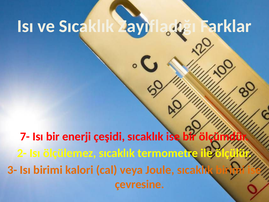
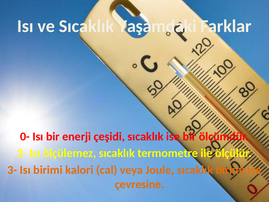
Zayıfladığı: Zayıfladığı -> Yaşamdaki
7-: 7- -> 0-
